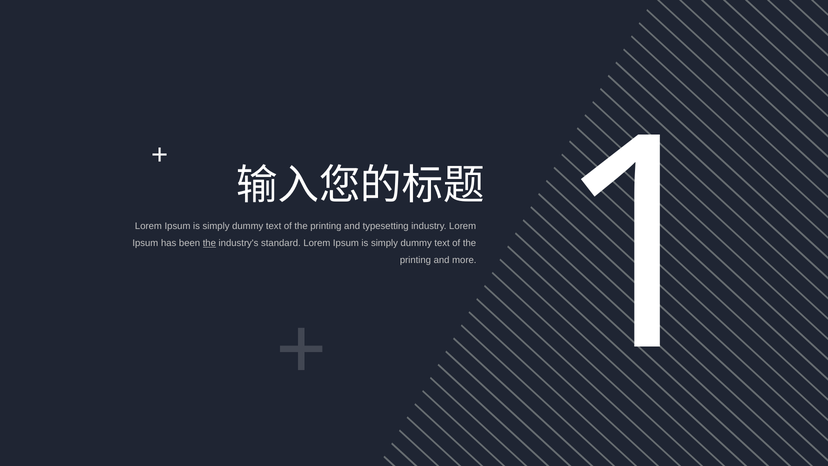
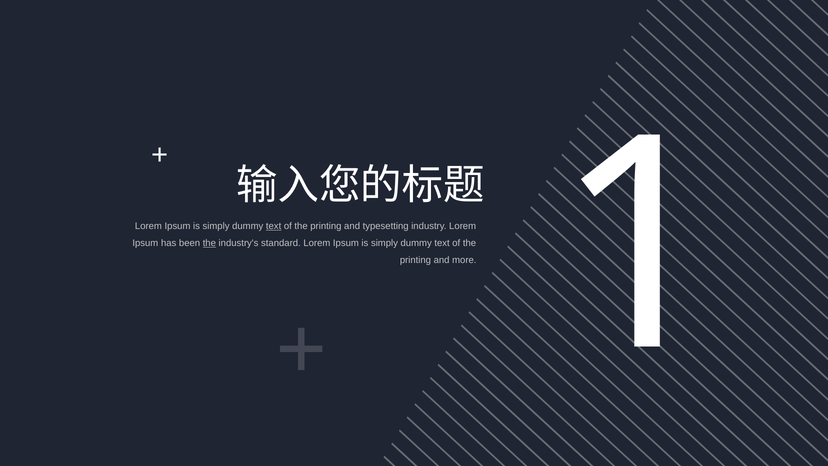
text at (274, 226) underline: none -> present
